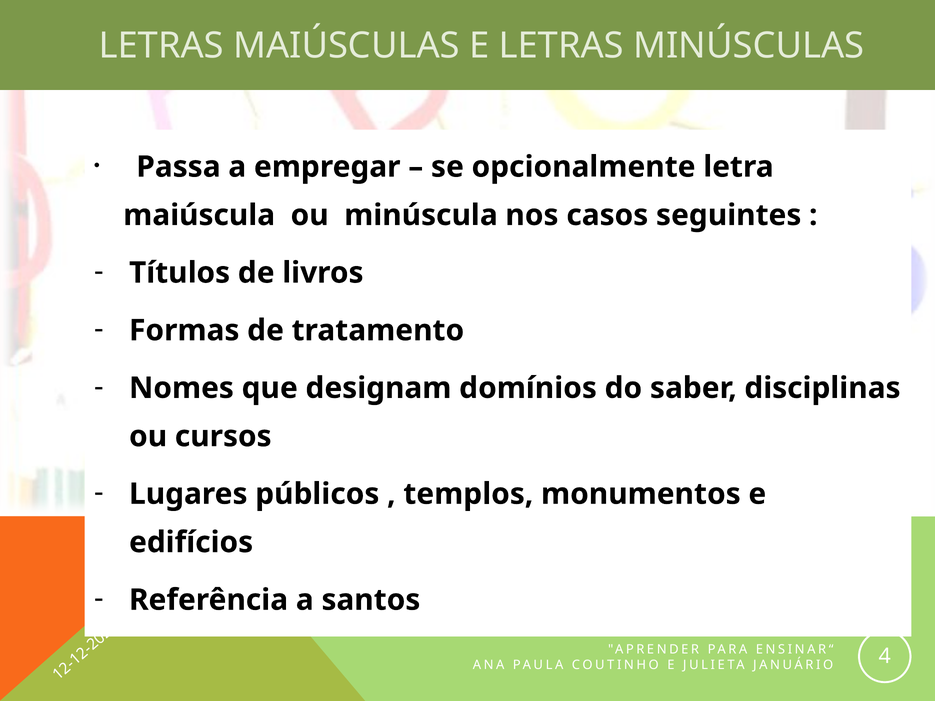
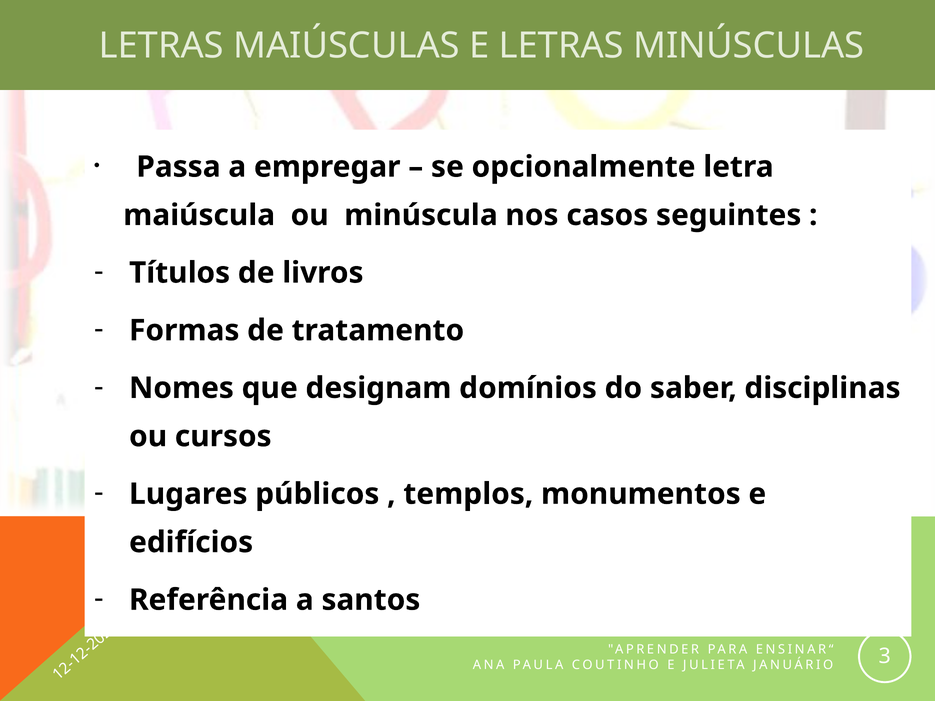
4: 4 -> 3
